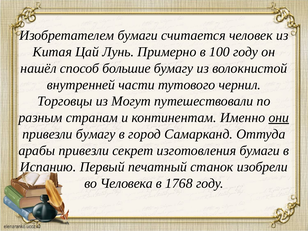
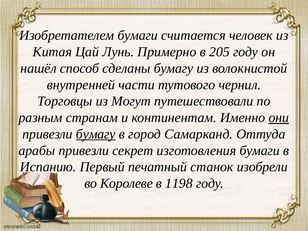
100: 100 -> 205
большие: большие -> сделаны
бумагу at (96, 134) underline: none -> present
Человека: Человека -> Королеве
1768: 1768 -> 1198
